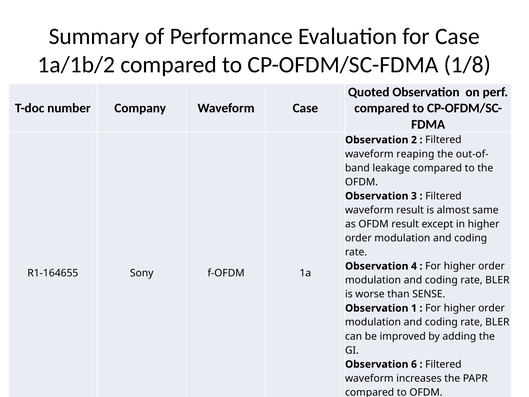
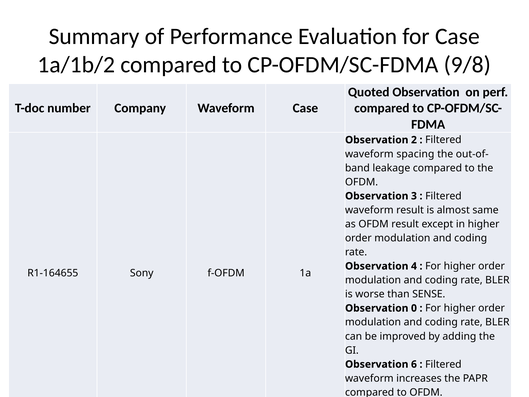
1/8: 1/8 -> 9/8
reaping: reaping -> spacing
1: 1 -> 0
